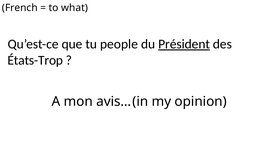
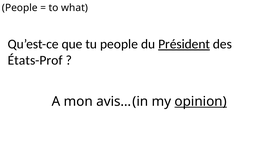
French at (20, 8): French -> People
États-Trop: États-Trop -> États-Prof
opinion underline: none -> present
